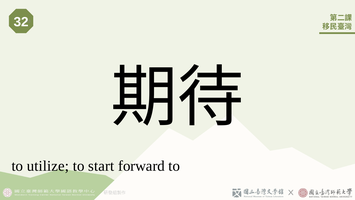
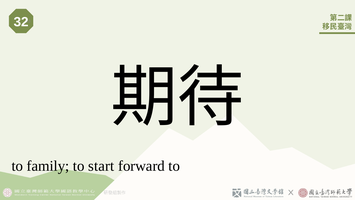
utilize: utilize -> family
